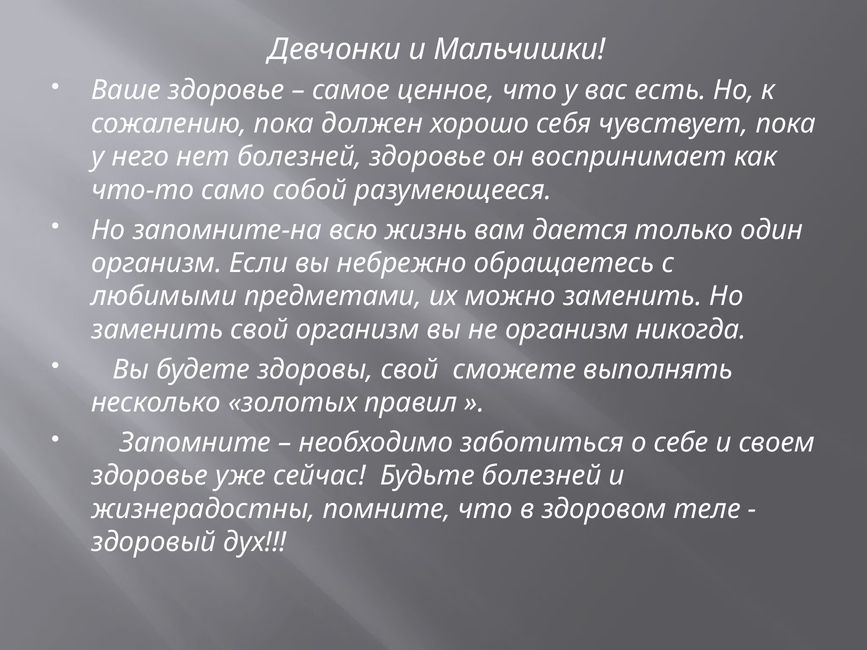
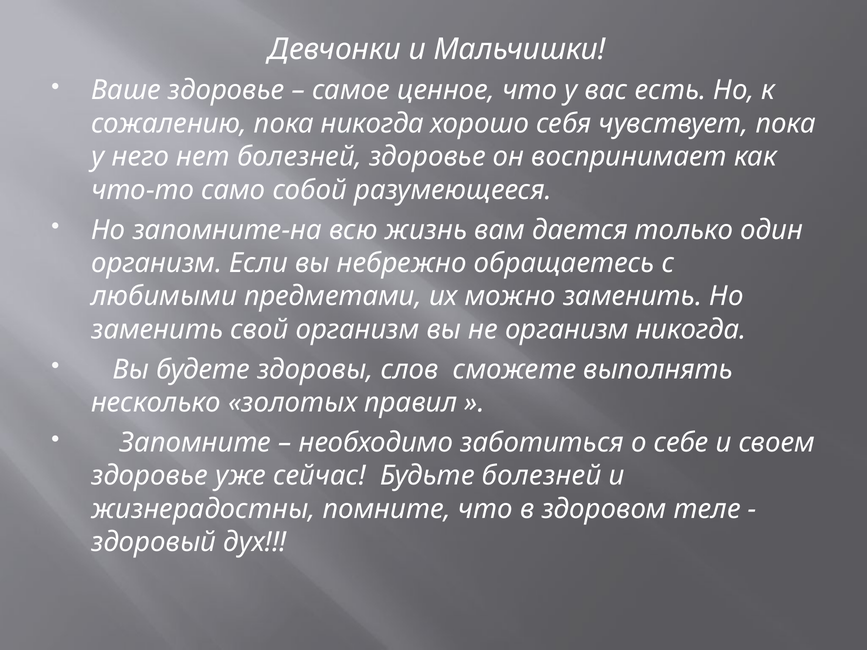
пока должен: должен -> никогда
здоровы свой: свой -> слов
